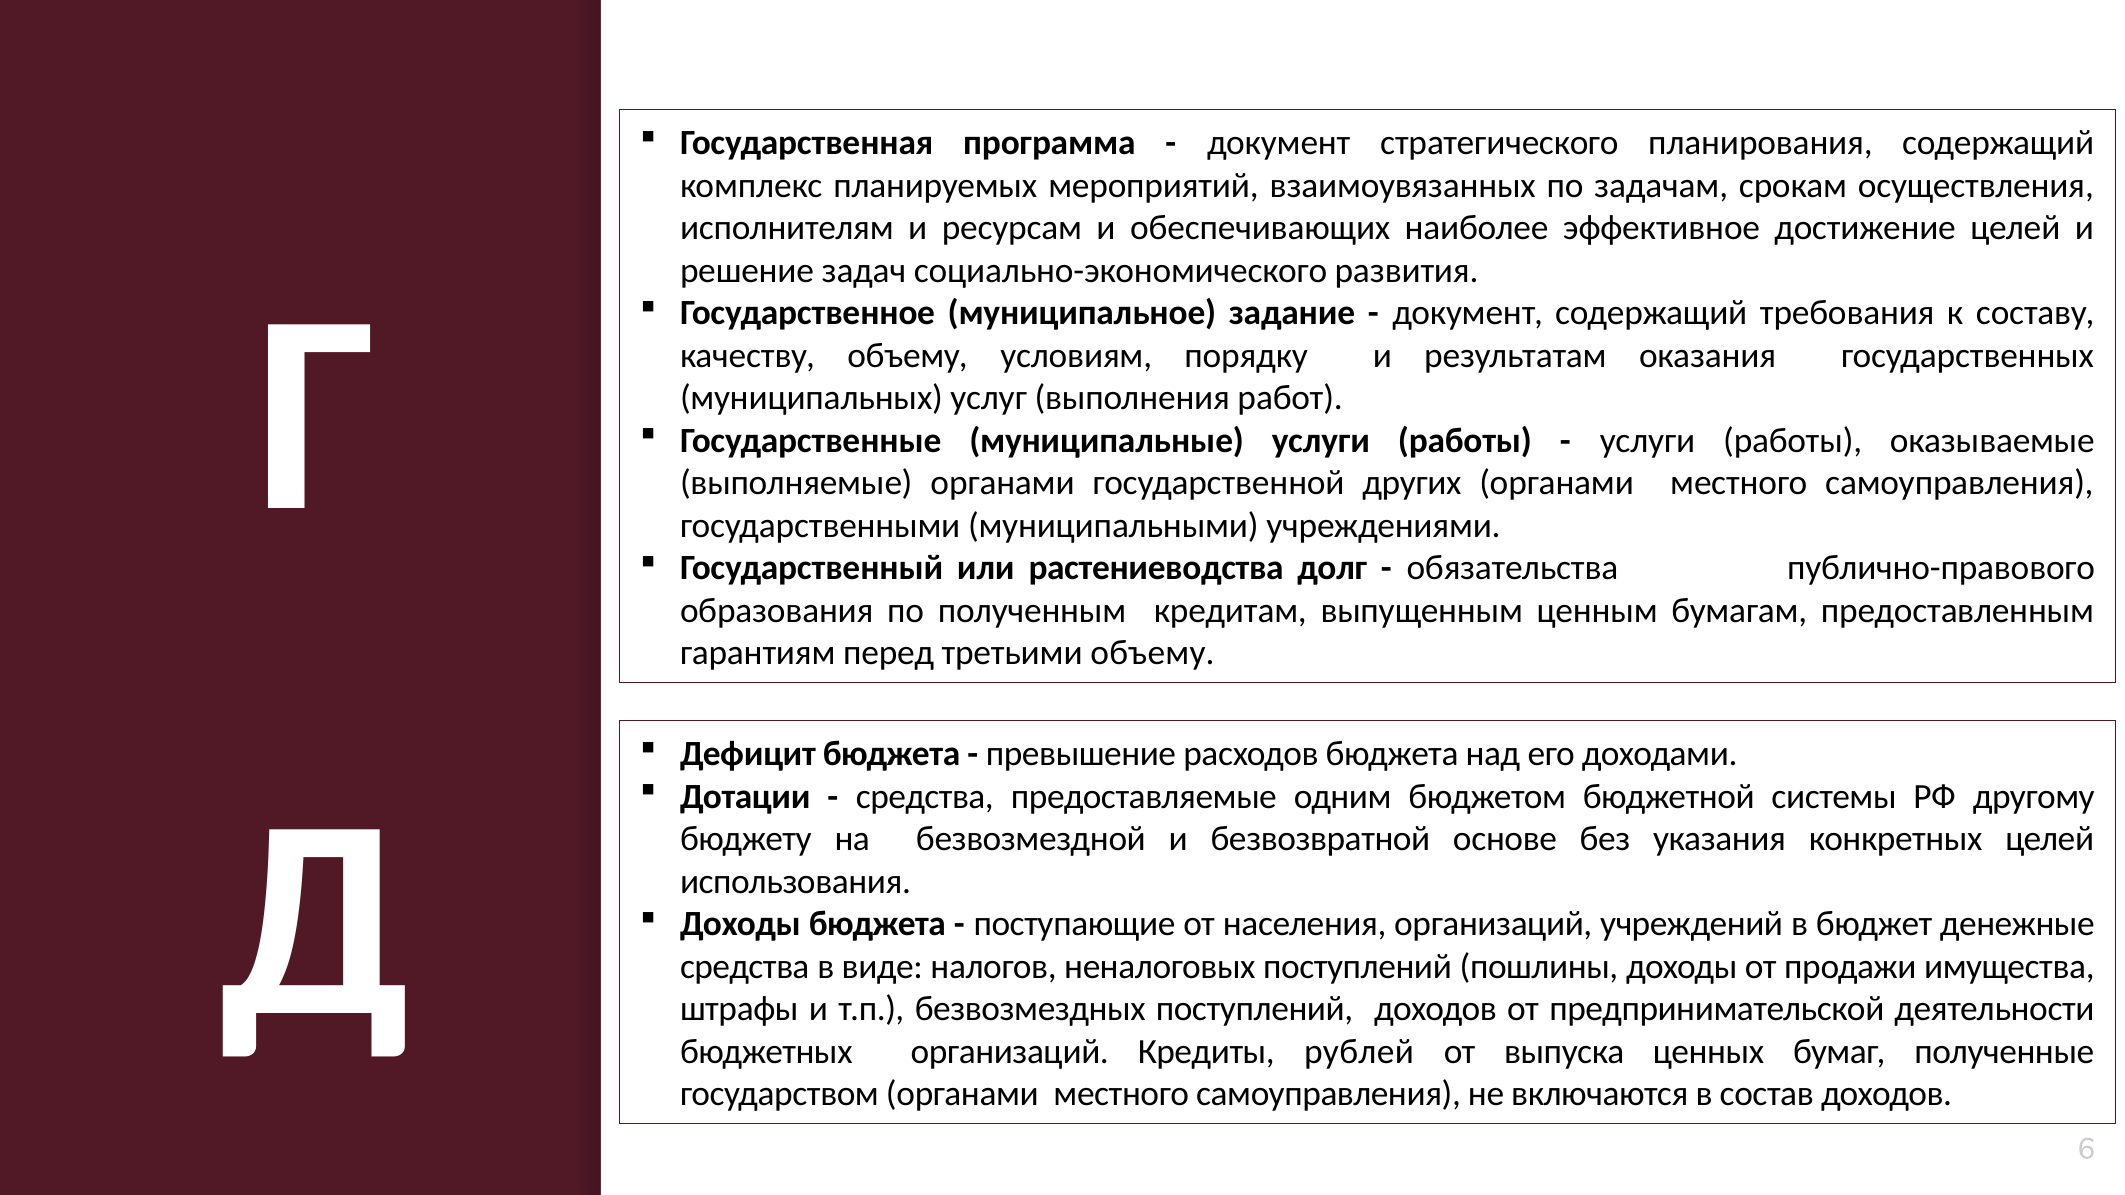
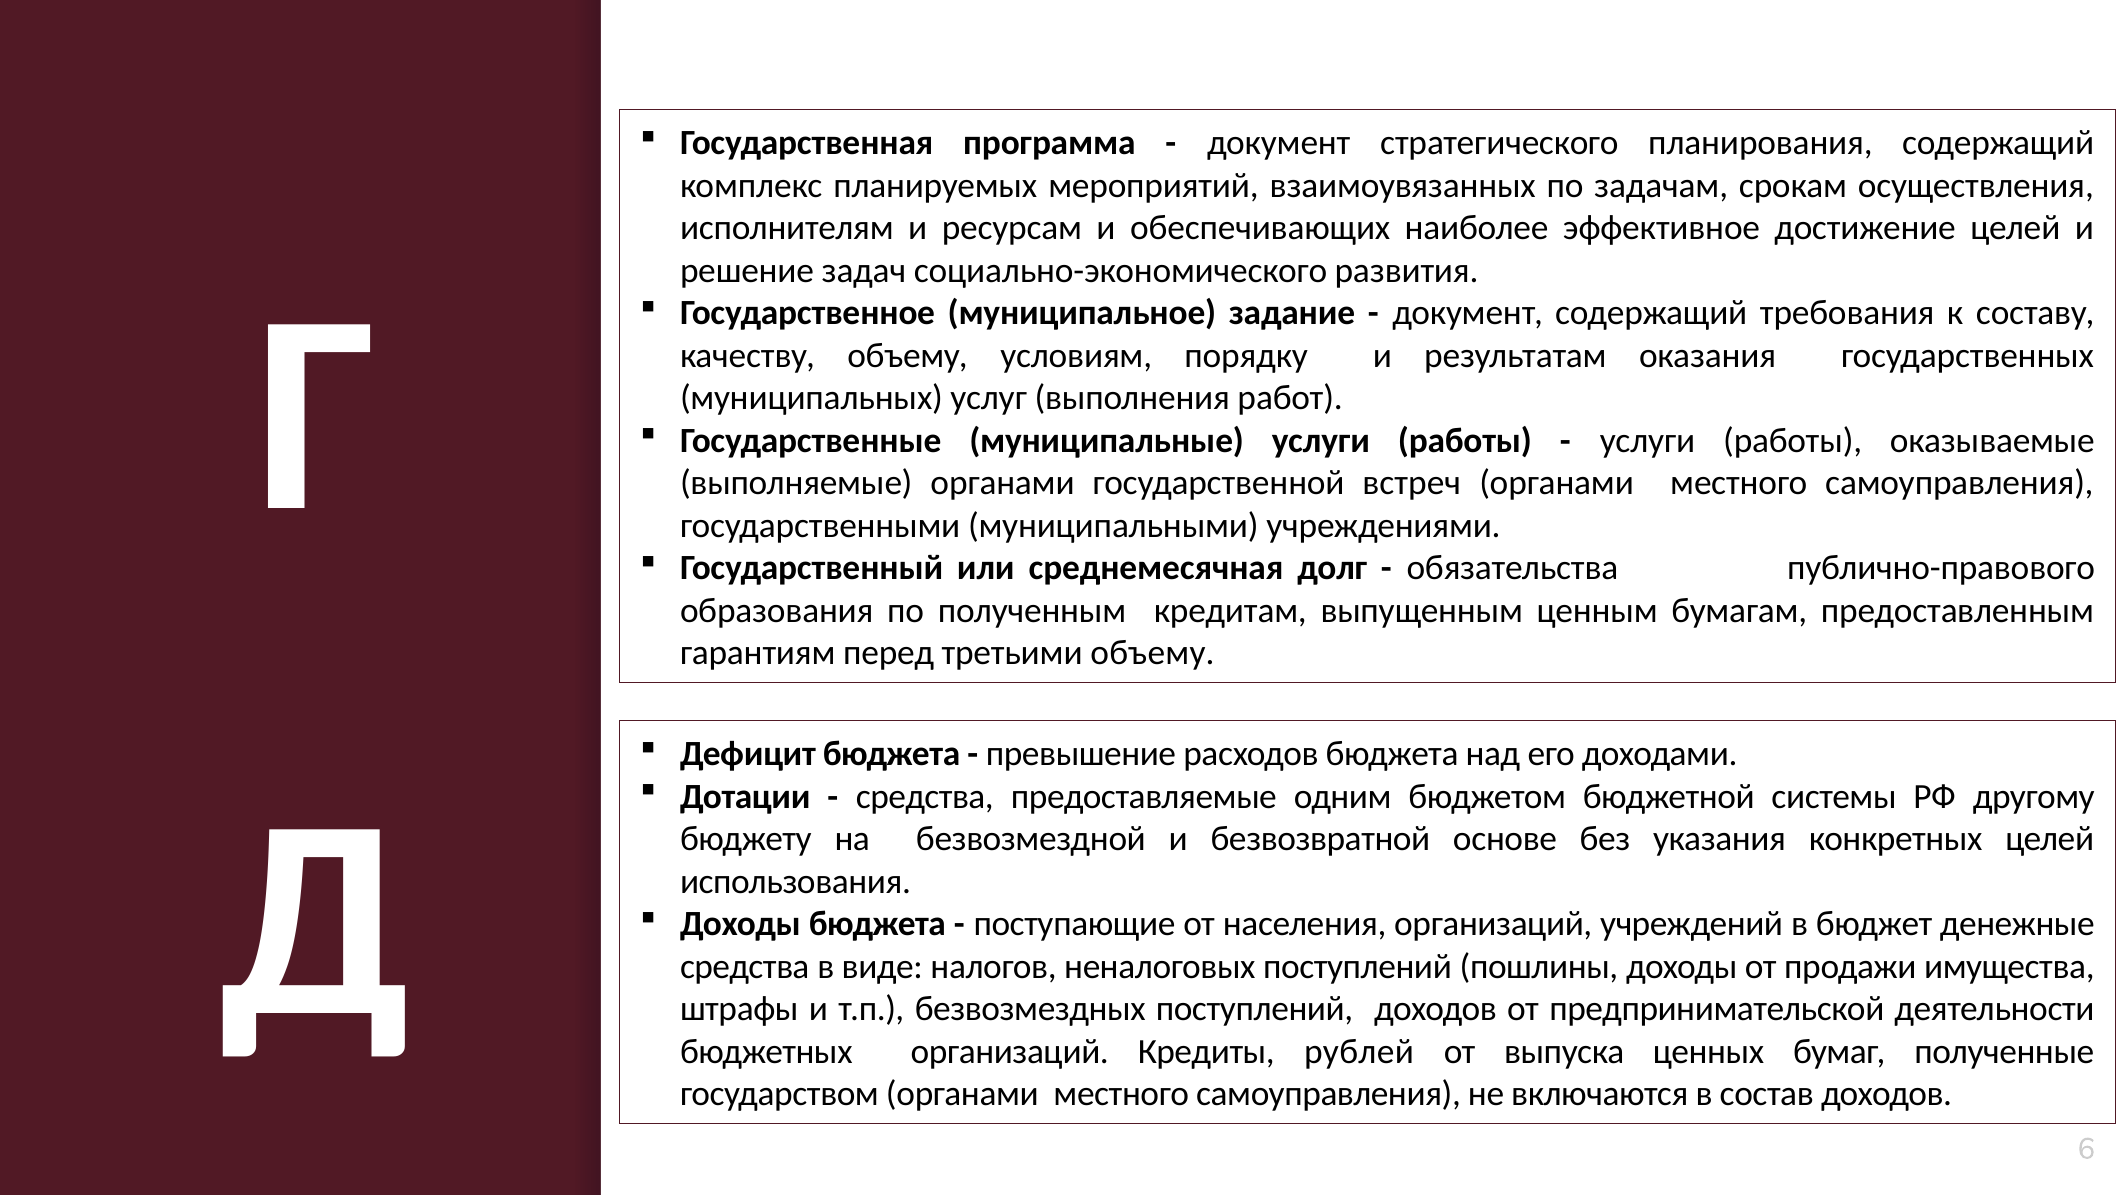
других: других -> встреч
растениеводства: растениеводства -> среднемесячная
